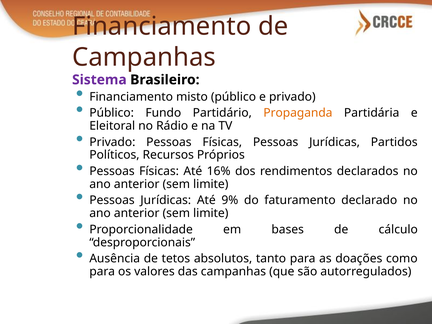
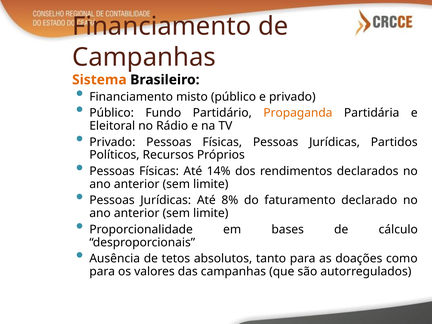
Sistema colour: purple -> orange
16%: 16% -> 14%
9%: 9% -> 8%
